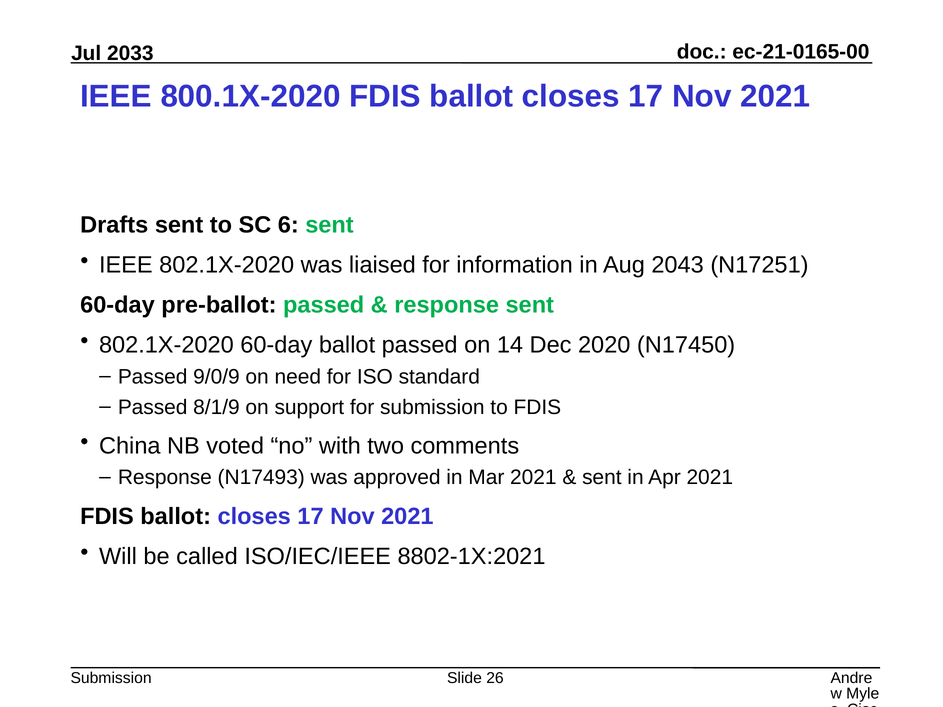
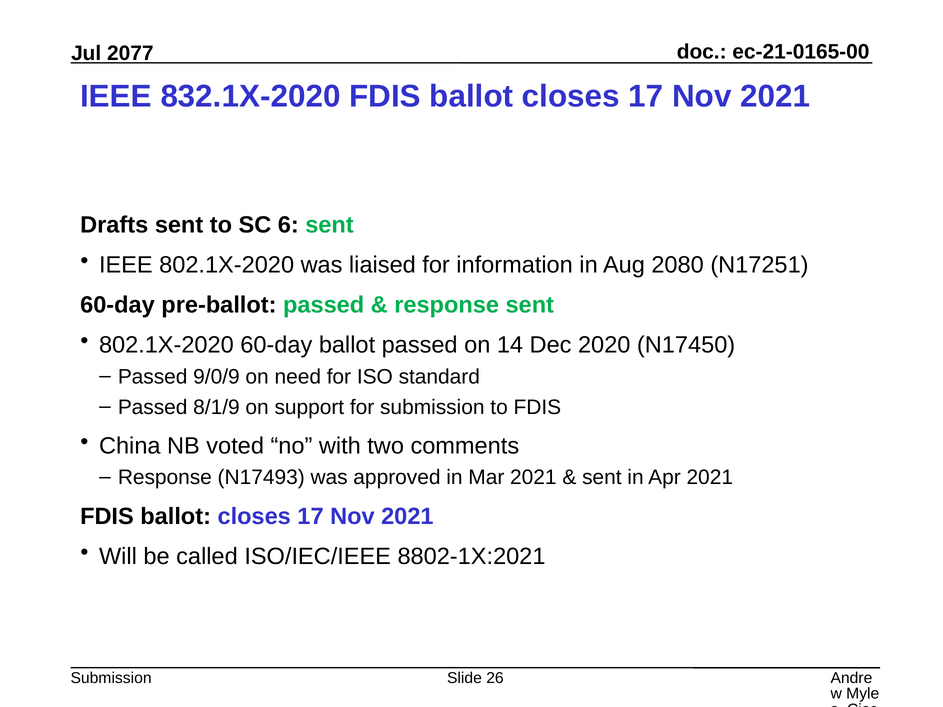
2033: 2033 -> 2077
800.1X-2020: 800.1X-2020 -> 832.1X-2020
2043: 2043 -> 2080
